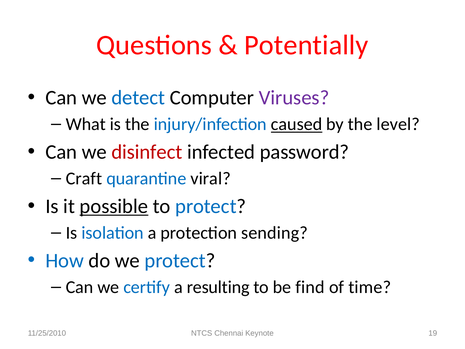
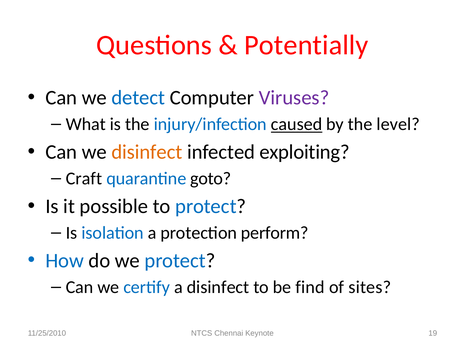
disinfect at (147, 152) colour: red -> orange
password: password -> exploiting
viral: viral -> goto
possible underline: present -> none
sending: sending -> perform
a resulting: resulting -> disinfect
time: time -> sites
